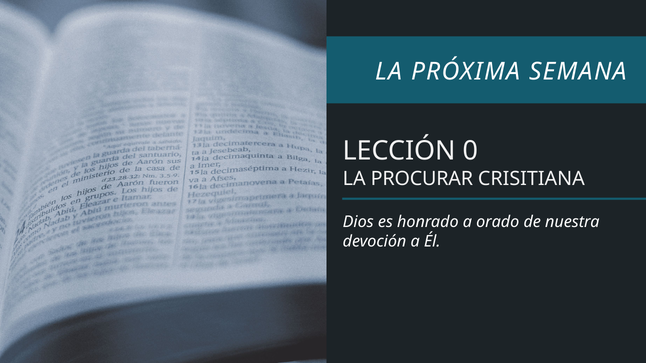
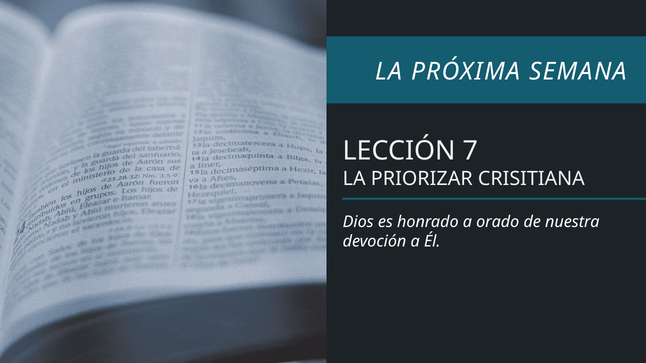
0: 0 -> 7
PROCURAR: PROCURAR -> PRIORIZAR
